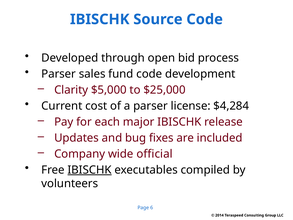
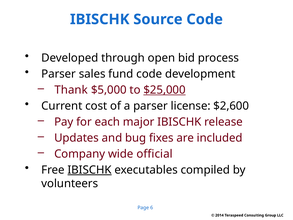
Clarity: Clarity -> Thank
$25,000 underline: none -> present
$4,284: $4,284 -> $2,600
